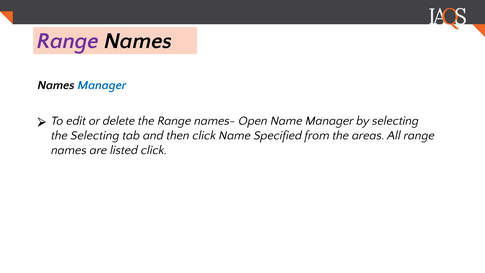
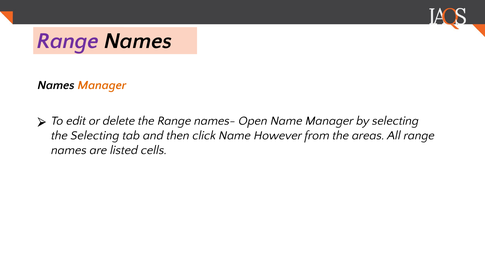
Manager at (102, 85) colour: blue -> orange
Specified: Specified -> However
listed click: click -> cells
